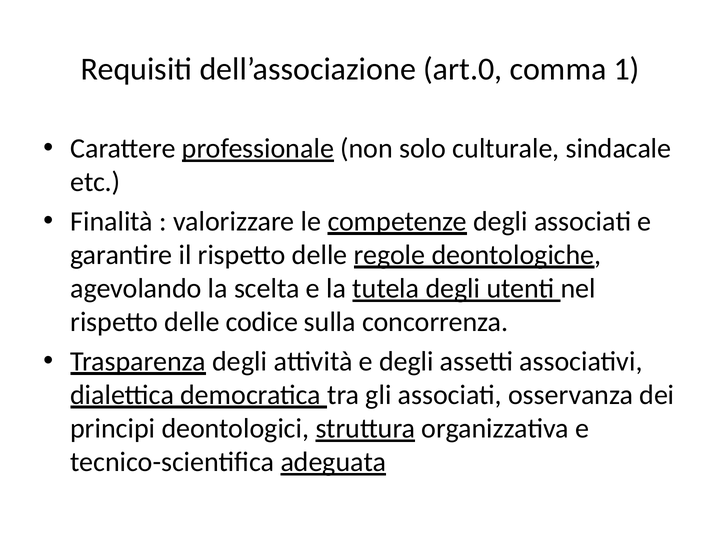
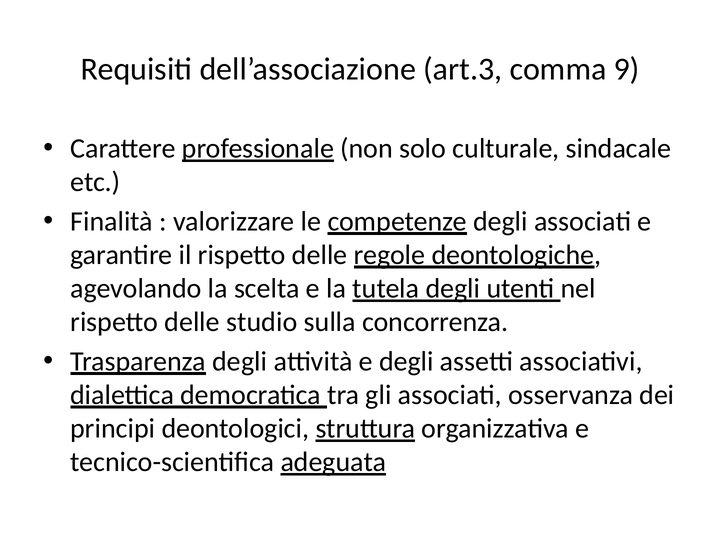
art.0: art.0 -> art.3
1: 1 -> 9
codice: codice -> studio
